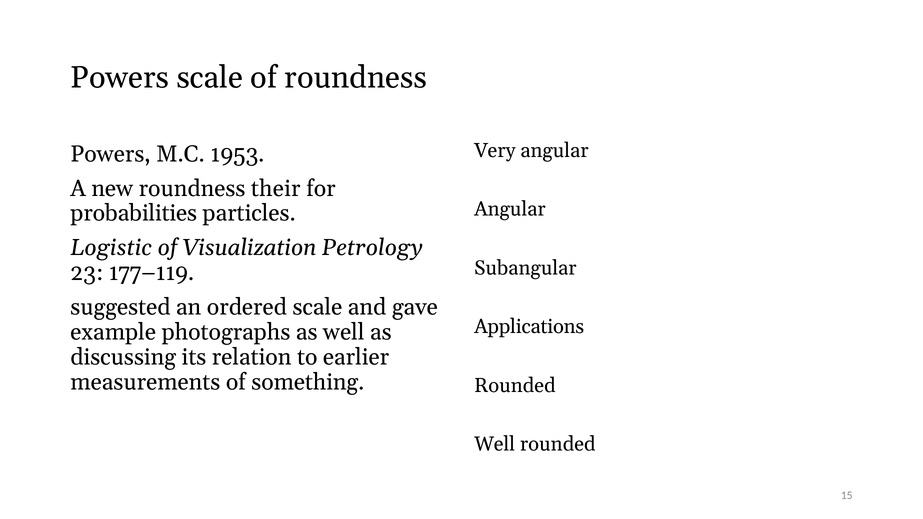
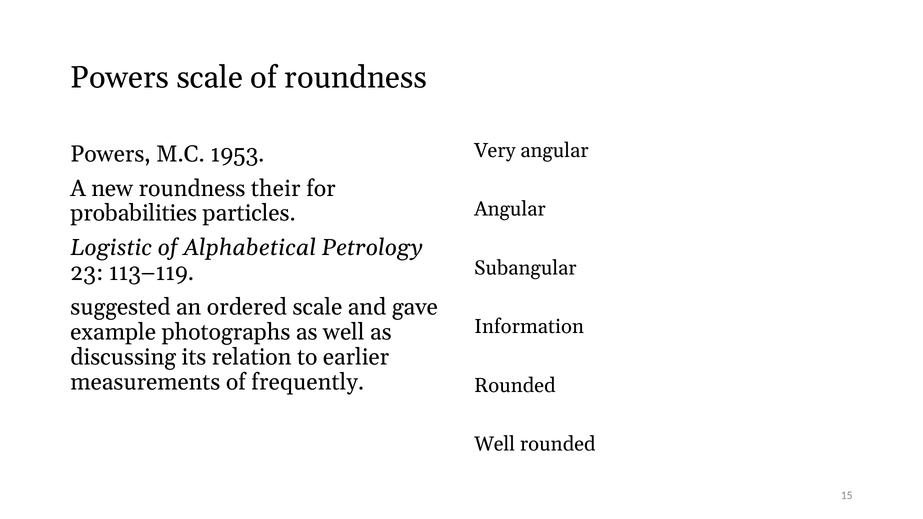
Visualization: Visualization -> Alphabetical
177–119: 177–119 -> 113–119
Applications: Applications -> Information
something: something -> frequently
